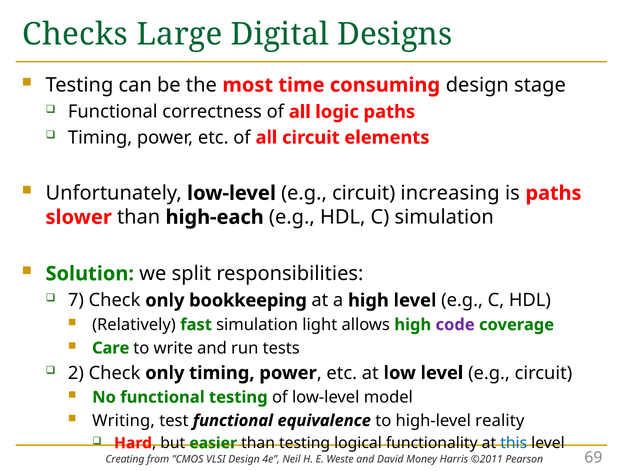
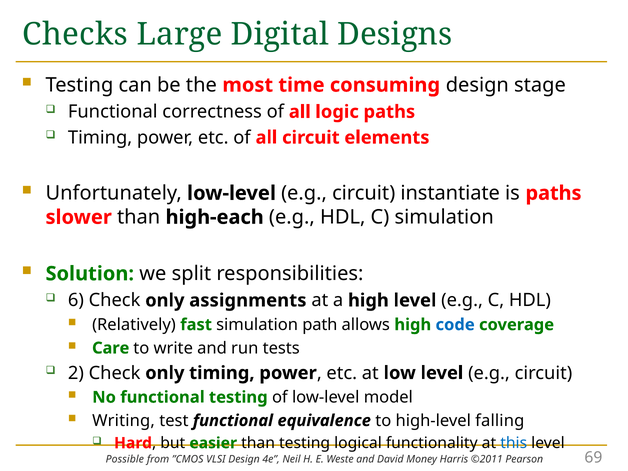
increasing: increasing -> instantiate
7: 7 -> 6
bookkeeping: bookkeeping -> assignments
light: light -> path
code colour: purple -> blue
reality: reality -> falling
Creating: Creating -> Possible
